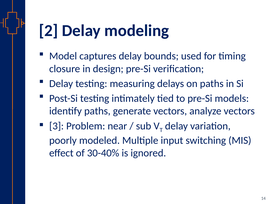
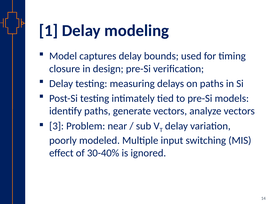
2: 2 -> 1
